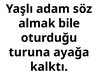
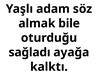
turuna: turuna -> sağladı
